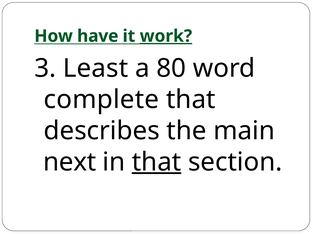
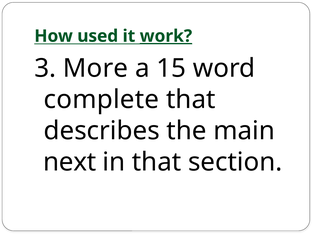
have: have -> used
Least: Least -> More
80: 80 -> 15
that at (157, 162) underline: present -> none
